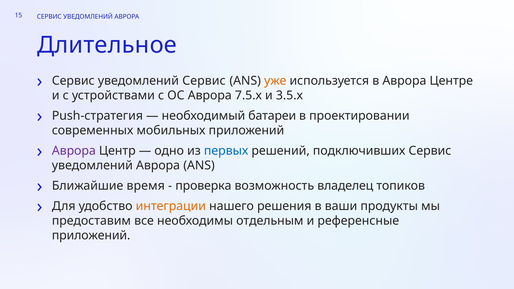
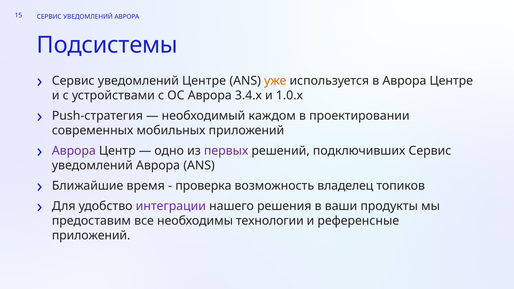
Длительное: Длительное -> Подсистемы
уведомлений Сервис: Сервис -> Центре
7.5.х: 7.5.х -> 3.4.х
3.5.х: 3.5.х -> 1.0.х
батареи: батареи -> каждом
первых colour: blue -> purple
интеграции colour: orange -> purple
отдельным: отдельным -> технологии
